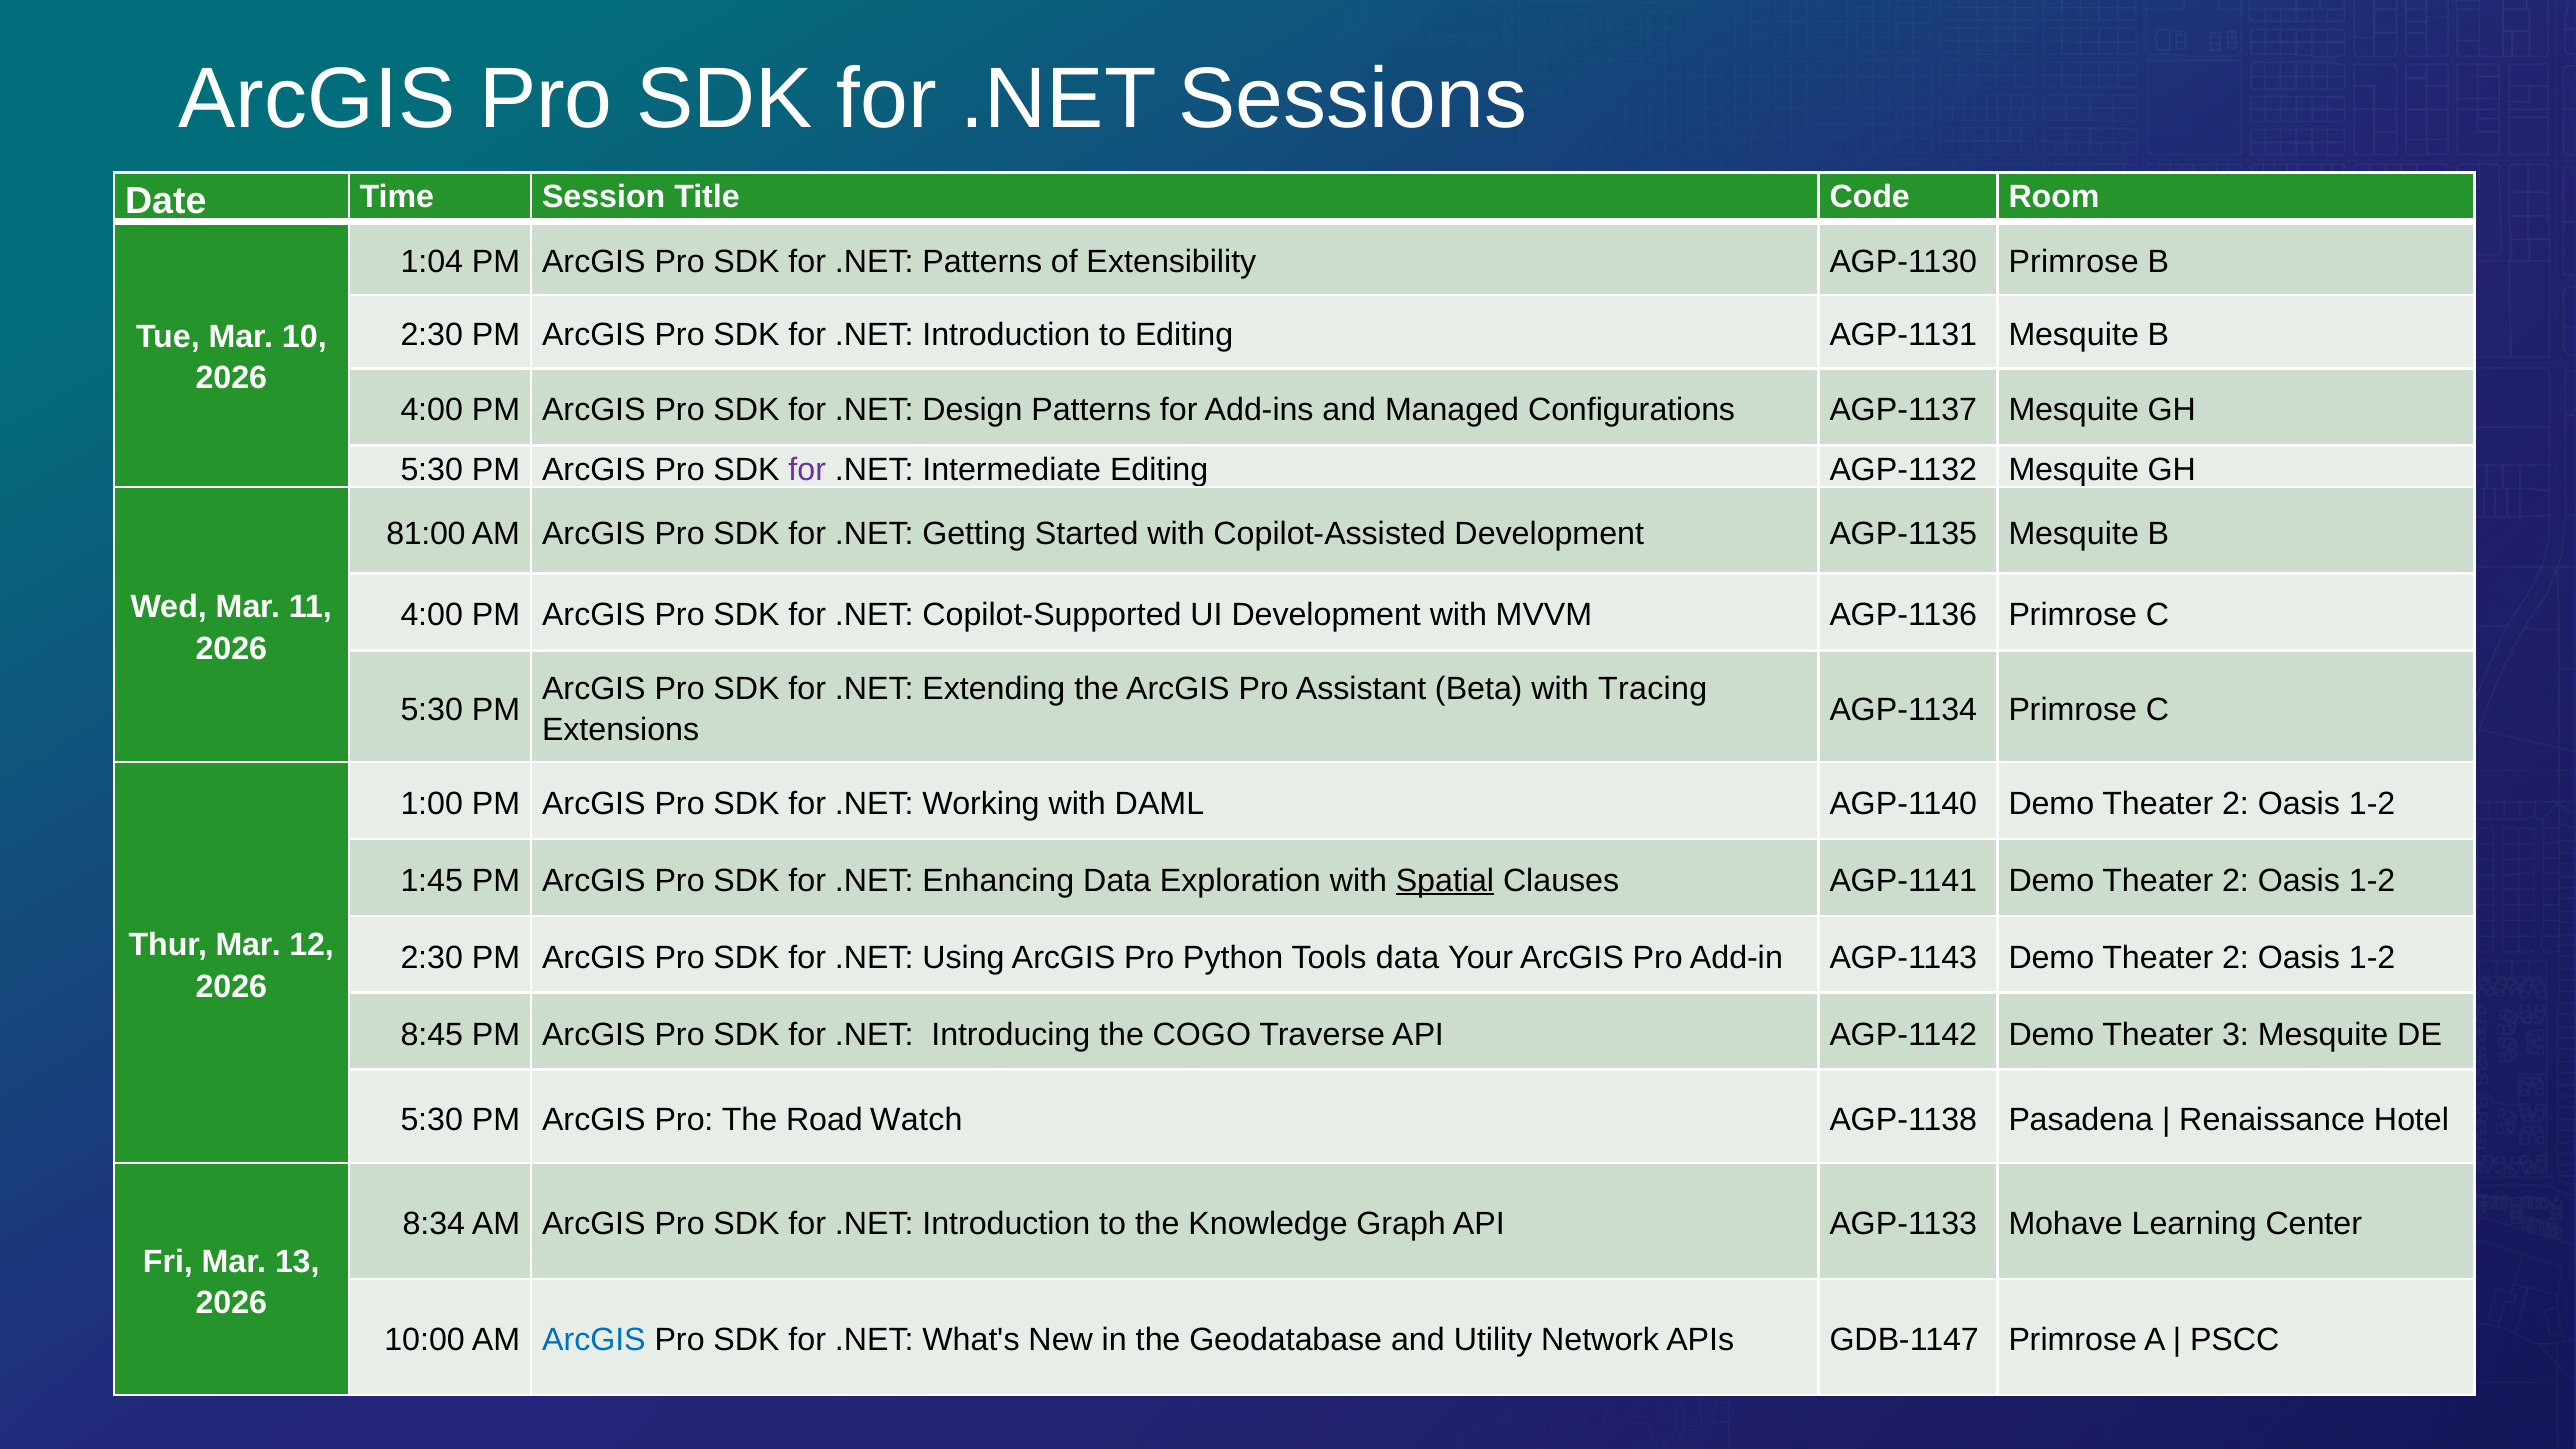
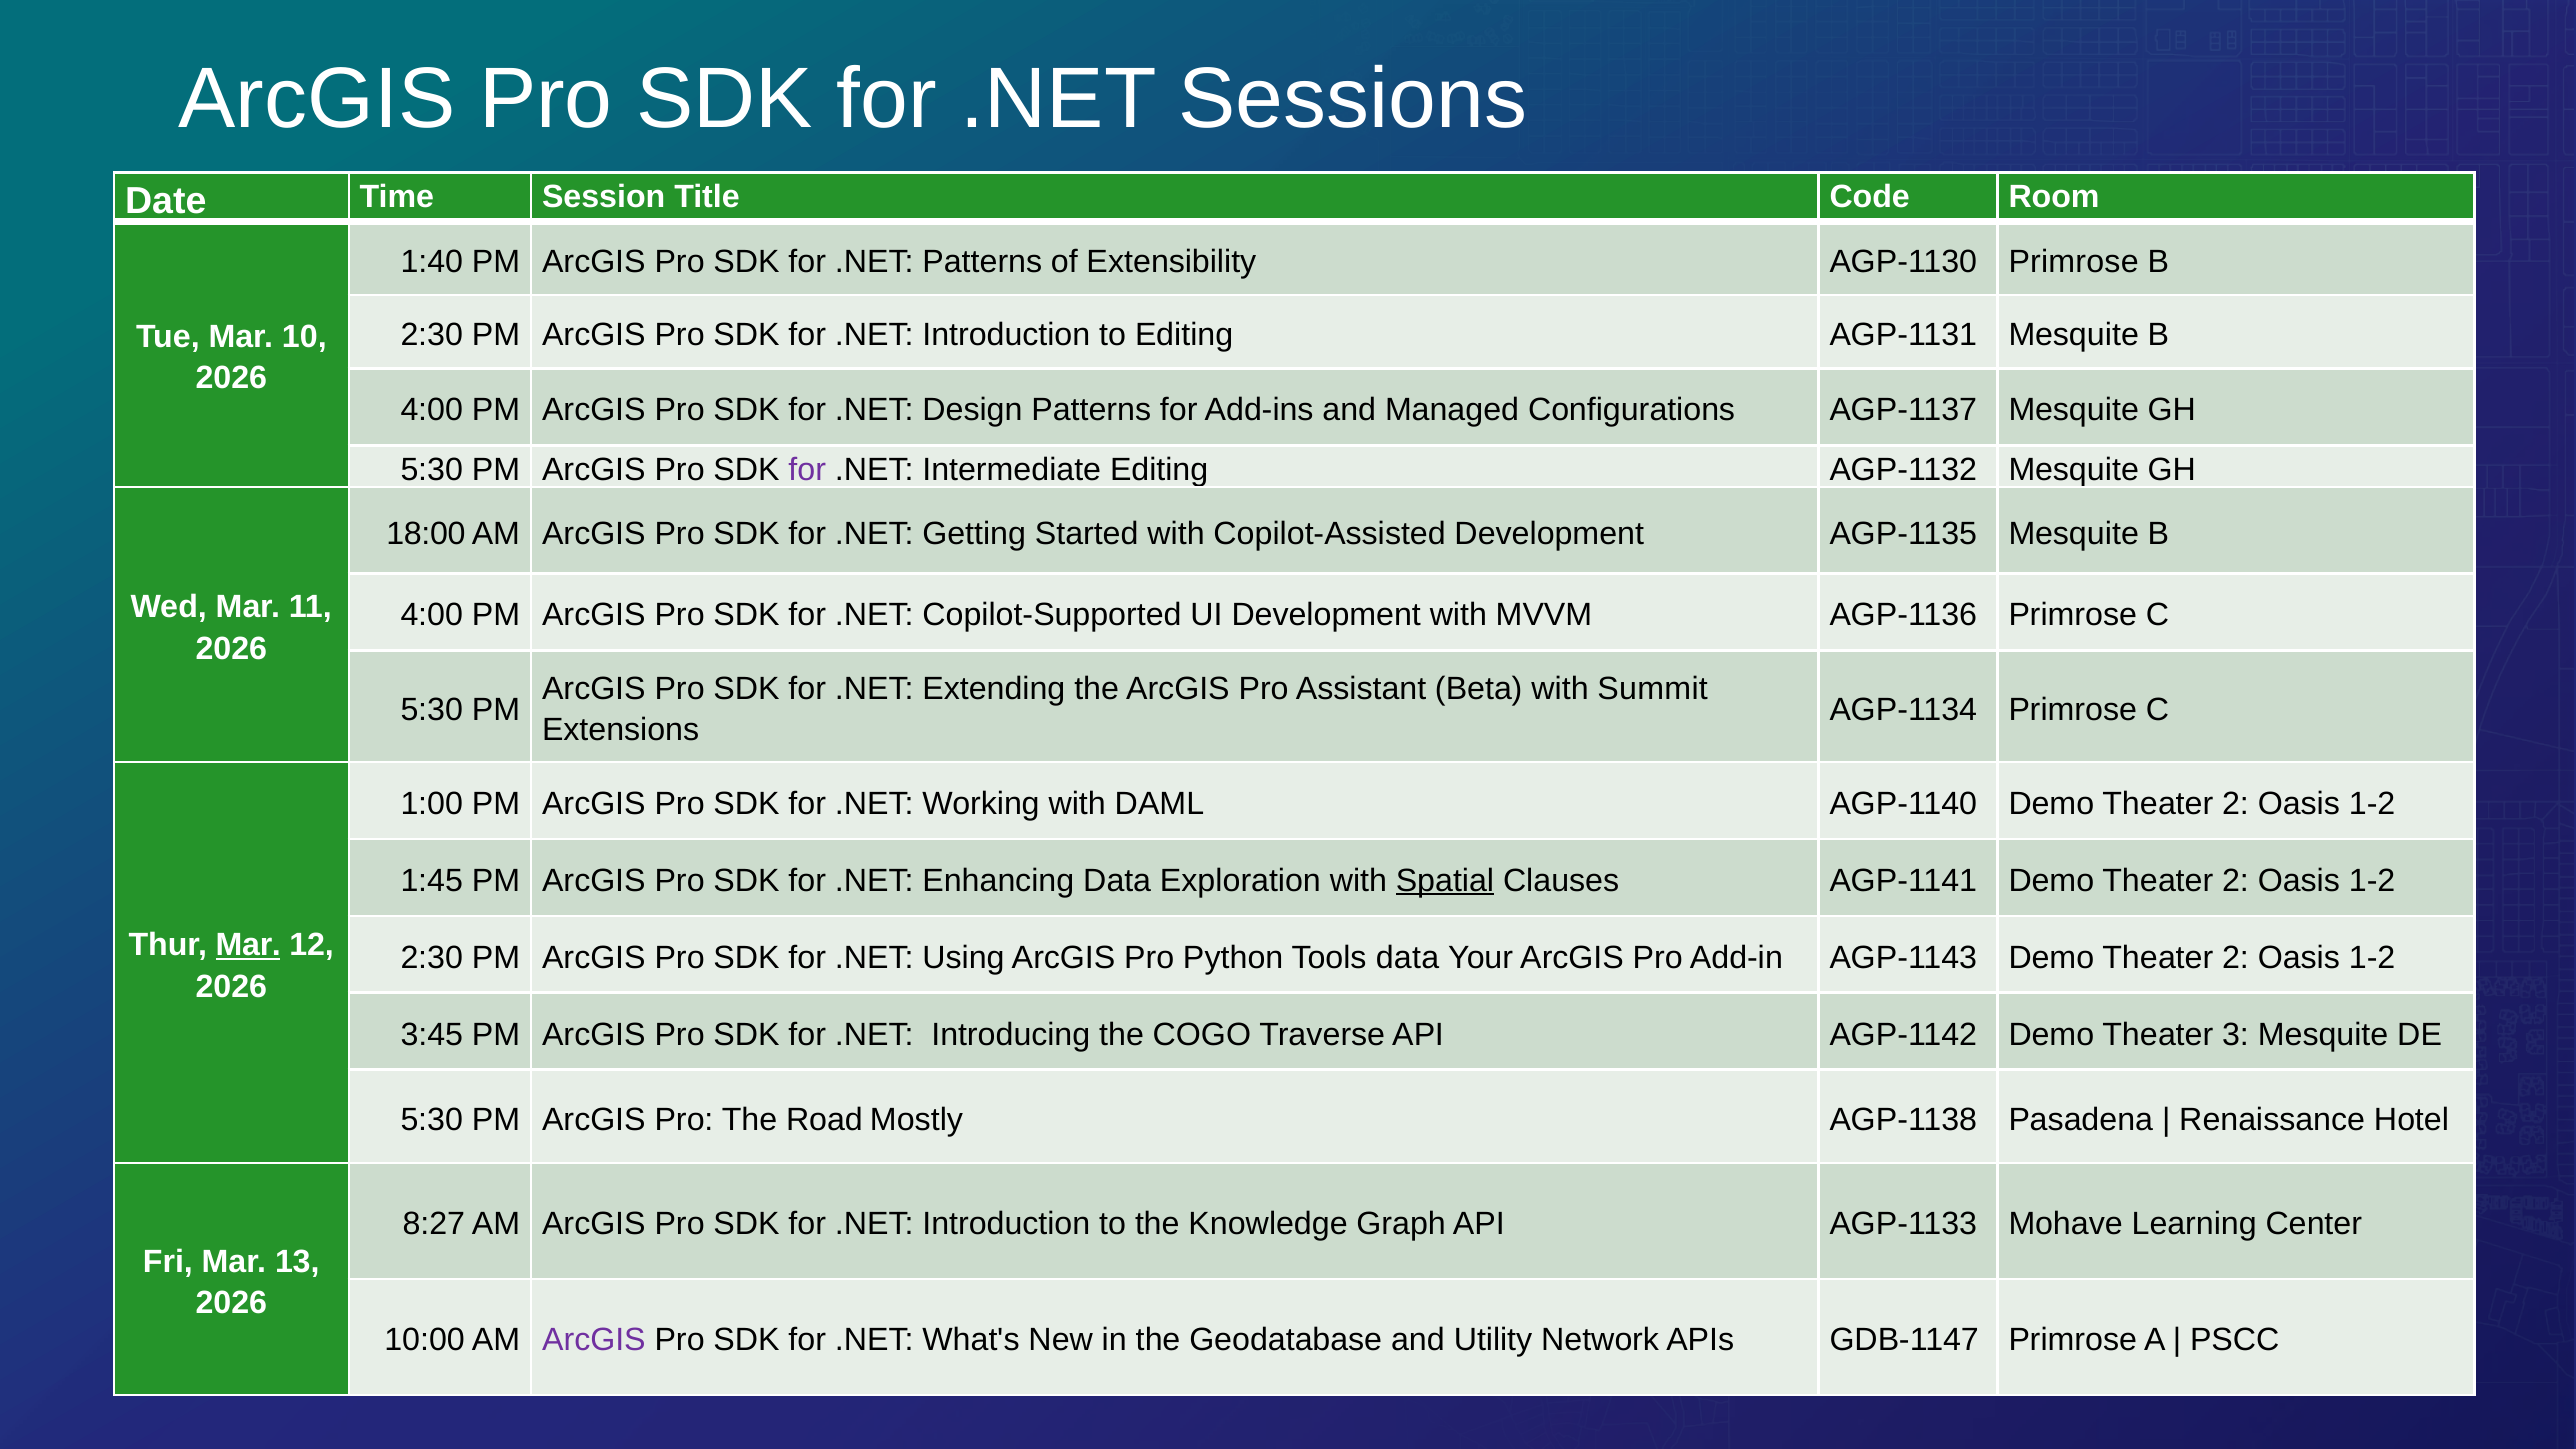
1:04: 1:04 -> 1:40
81:00: 81:00 -> 18:00
Tracing: Tracing -> Summit
Mar at (248, 945) underline: none -> present
8:45: 8:45 -> 3:45
Watch: Watch -> Mostly
8:34: 8:34 -> 8:27
ArcGIS at (594, 1340) colour: blue -> purple
